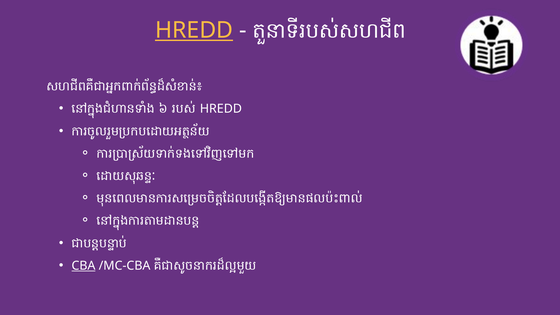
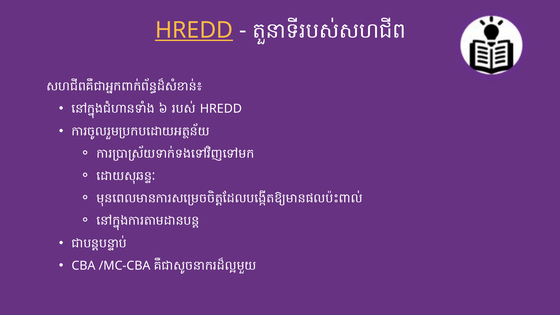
CBA underline: present -> none
